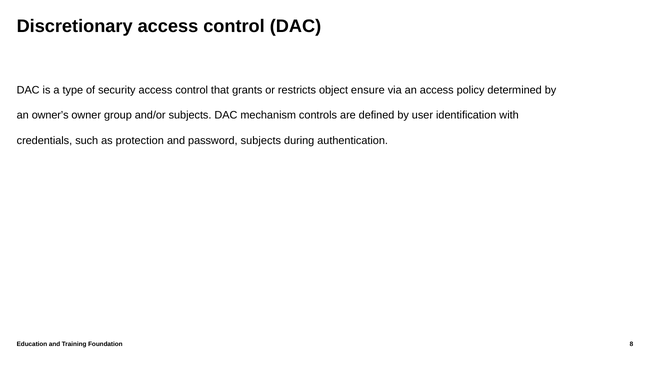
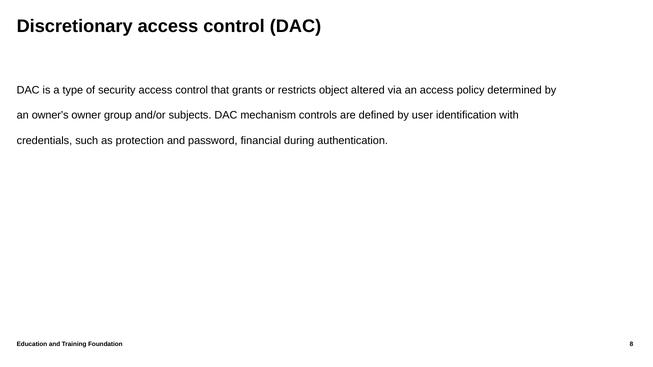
ensure: ensure -> altered
password subjects: subjects -> financial
